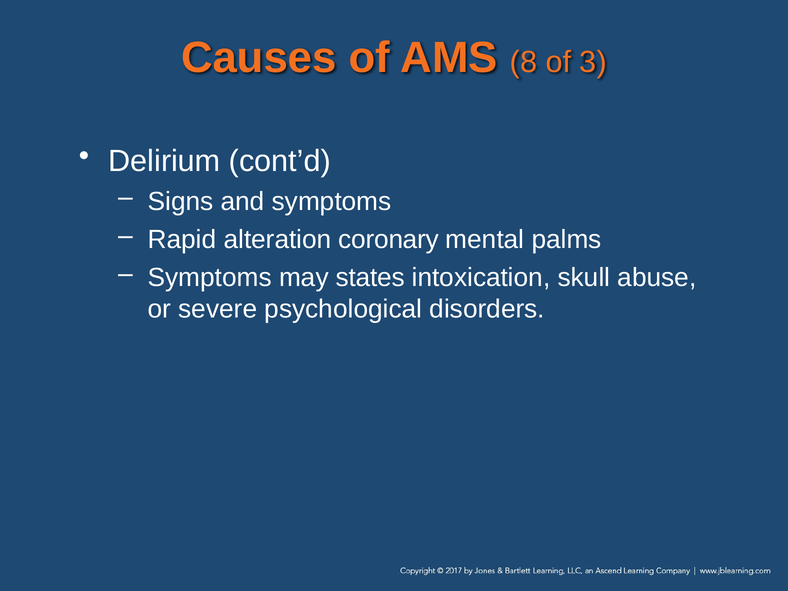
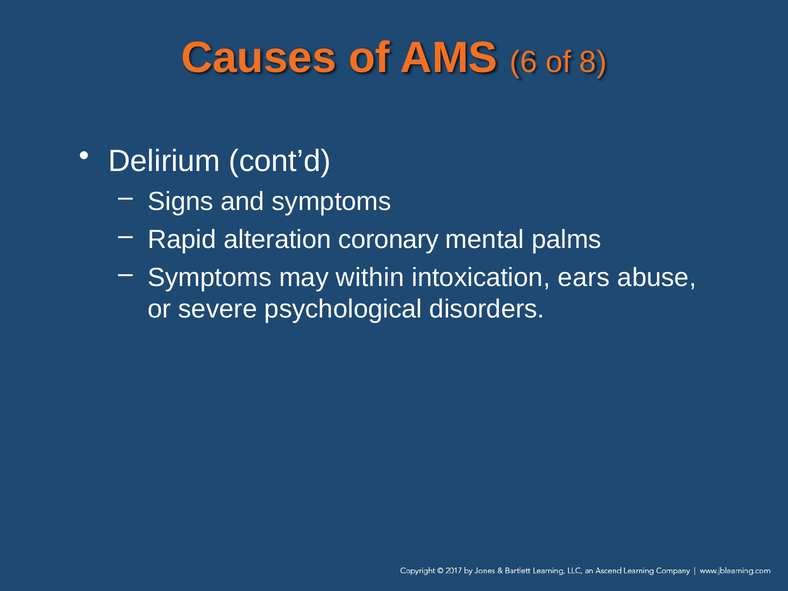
8: 8 -> 6
3: 3 -> 8
states: states -> within
skull: skull -> ears
